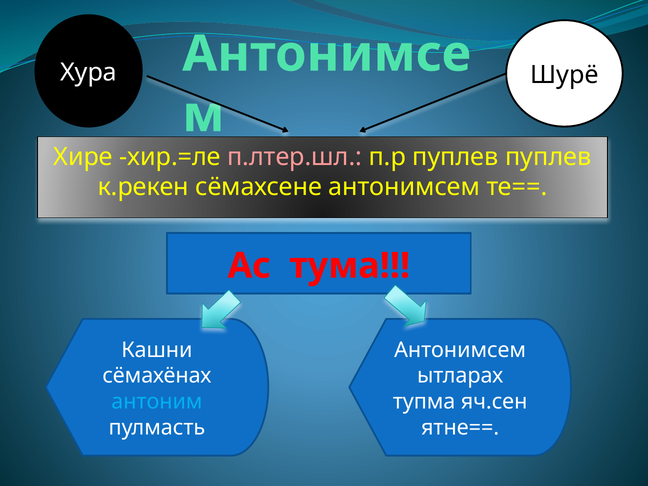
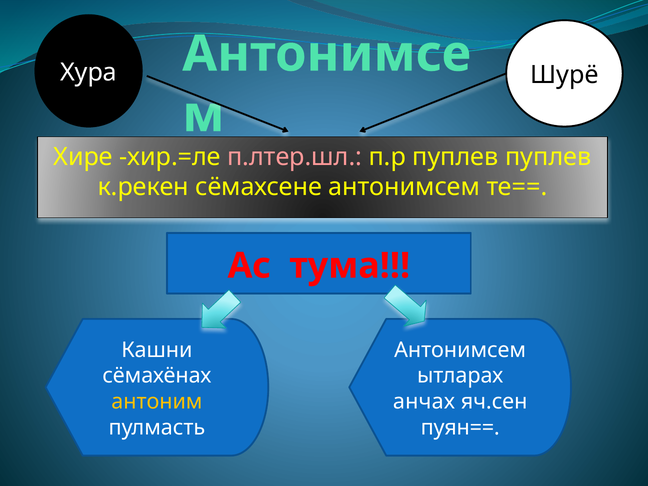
антоним colour: light blue -> yellow
тупма: тупма -> анчах
ятне==: ятне== -> пуян==
